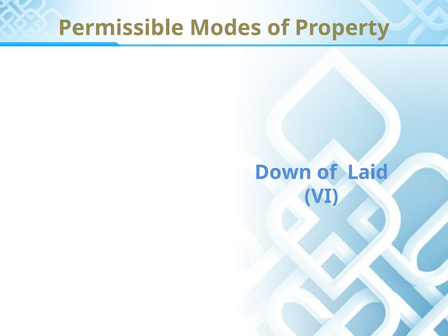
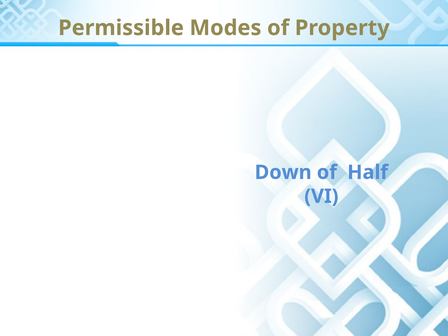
Laid: Laid -> Half
